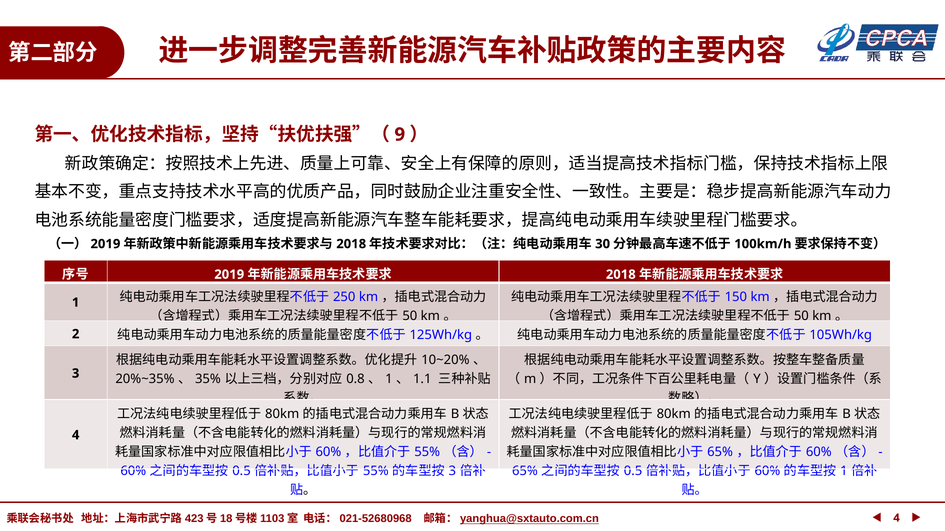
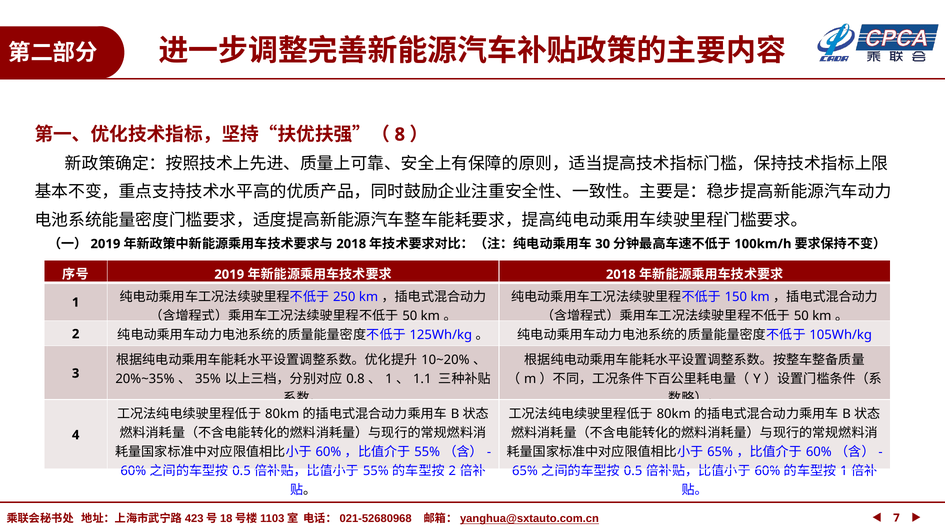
9: 9 -> 8
3 at (452, 471): 3 -> 2
4 at (897, 518): 4 -> 7
